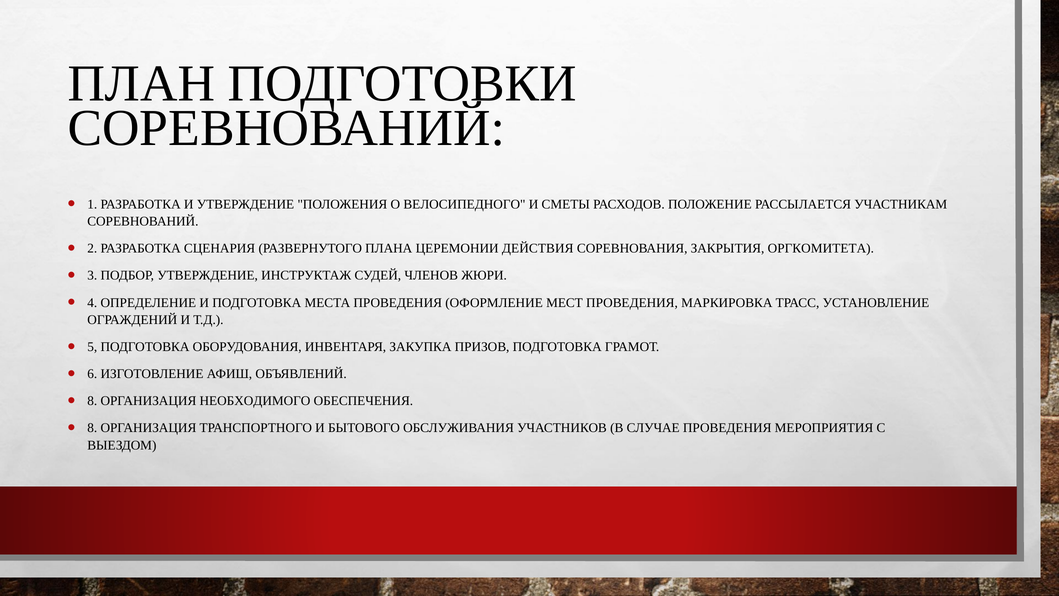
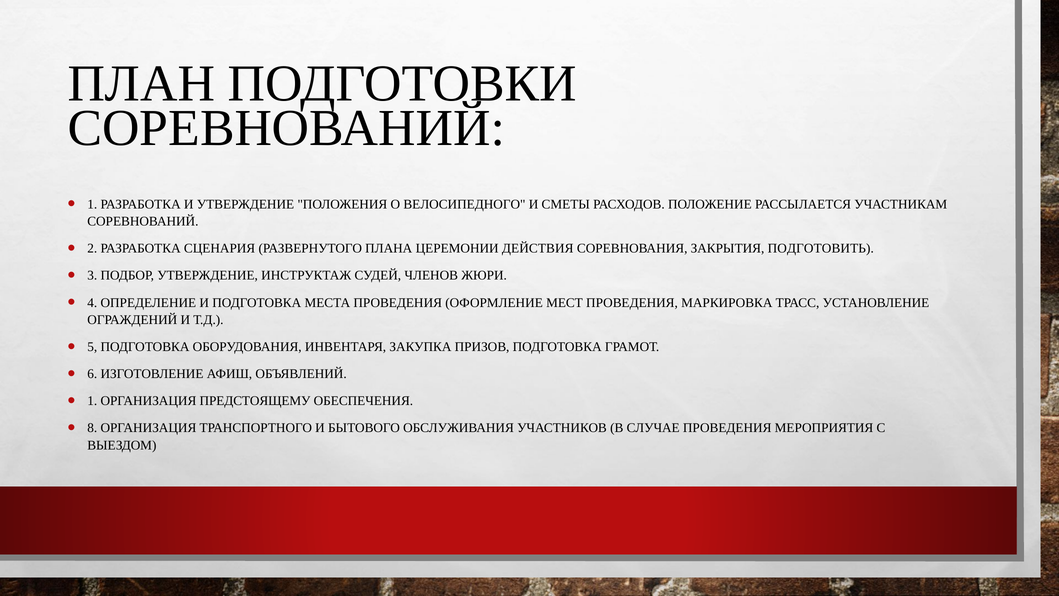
ОРГКОМИТЕТА: ОРГКОМИТЕТА -> ПОДГОТОВИТЬ
8 at (92, 401): 8 -> 1
НЕОБХОДИМОГО: НЕОБХОДИМОГО -> ПРЕДСТОЯЩЕМУ
